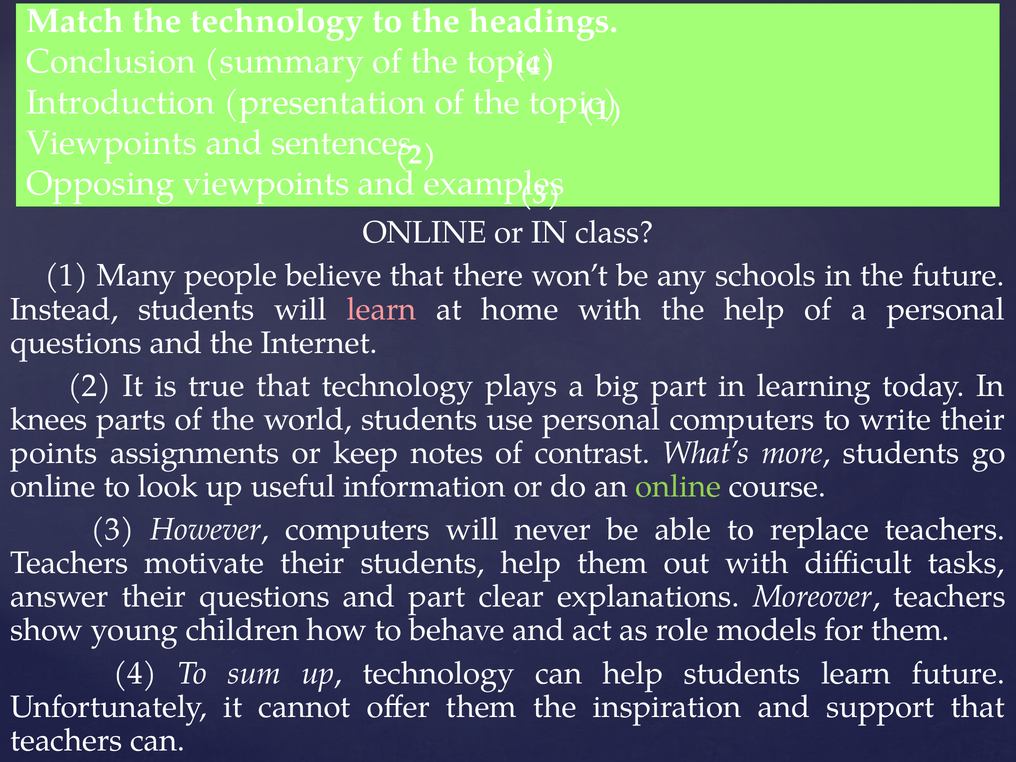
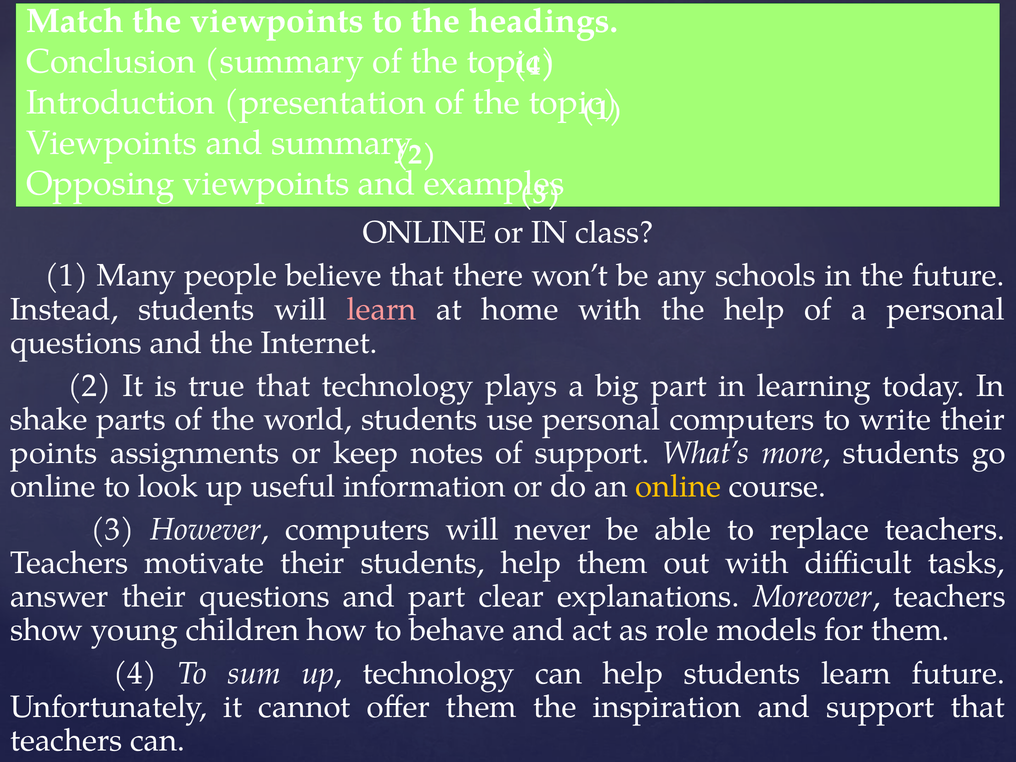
the technology: technology -> viewpoints
and sentences: sentences -> summary
knees: knees -> shake
of contrast: contrast -> support
online at (678, 487) colour: light green -> yellow
